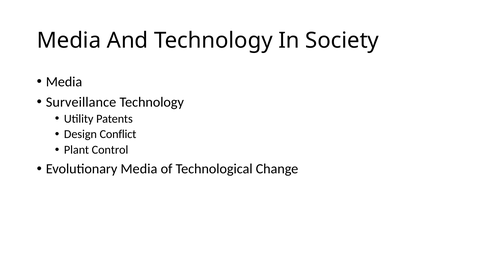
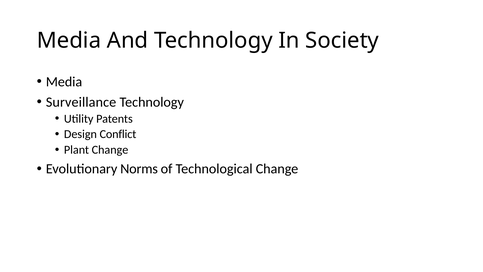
Plant Control: Control -> Change
Evolutionary Media: Media -> Norms
